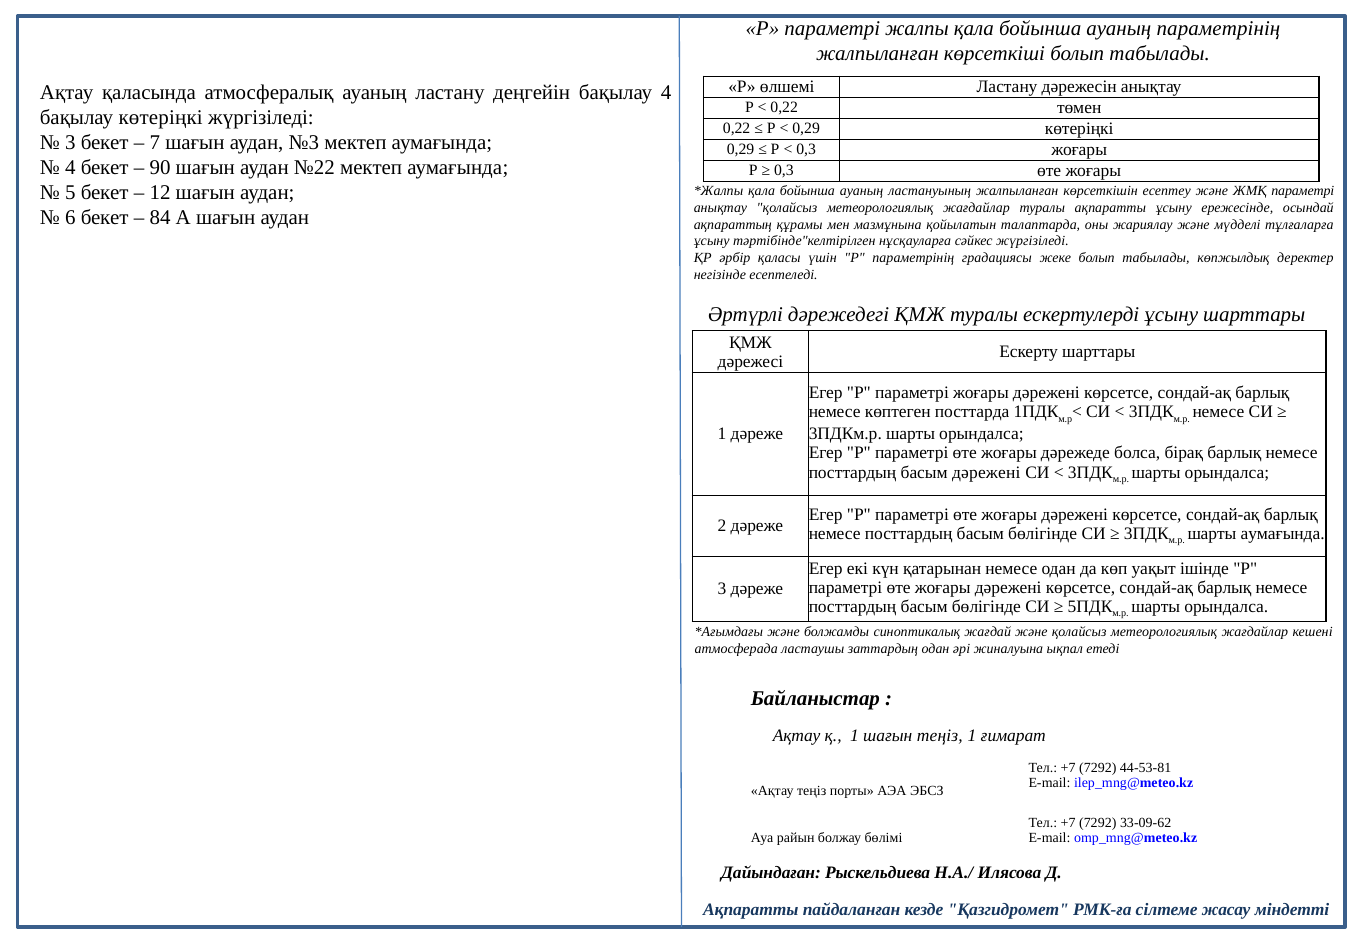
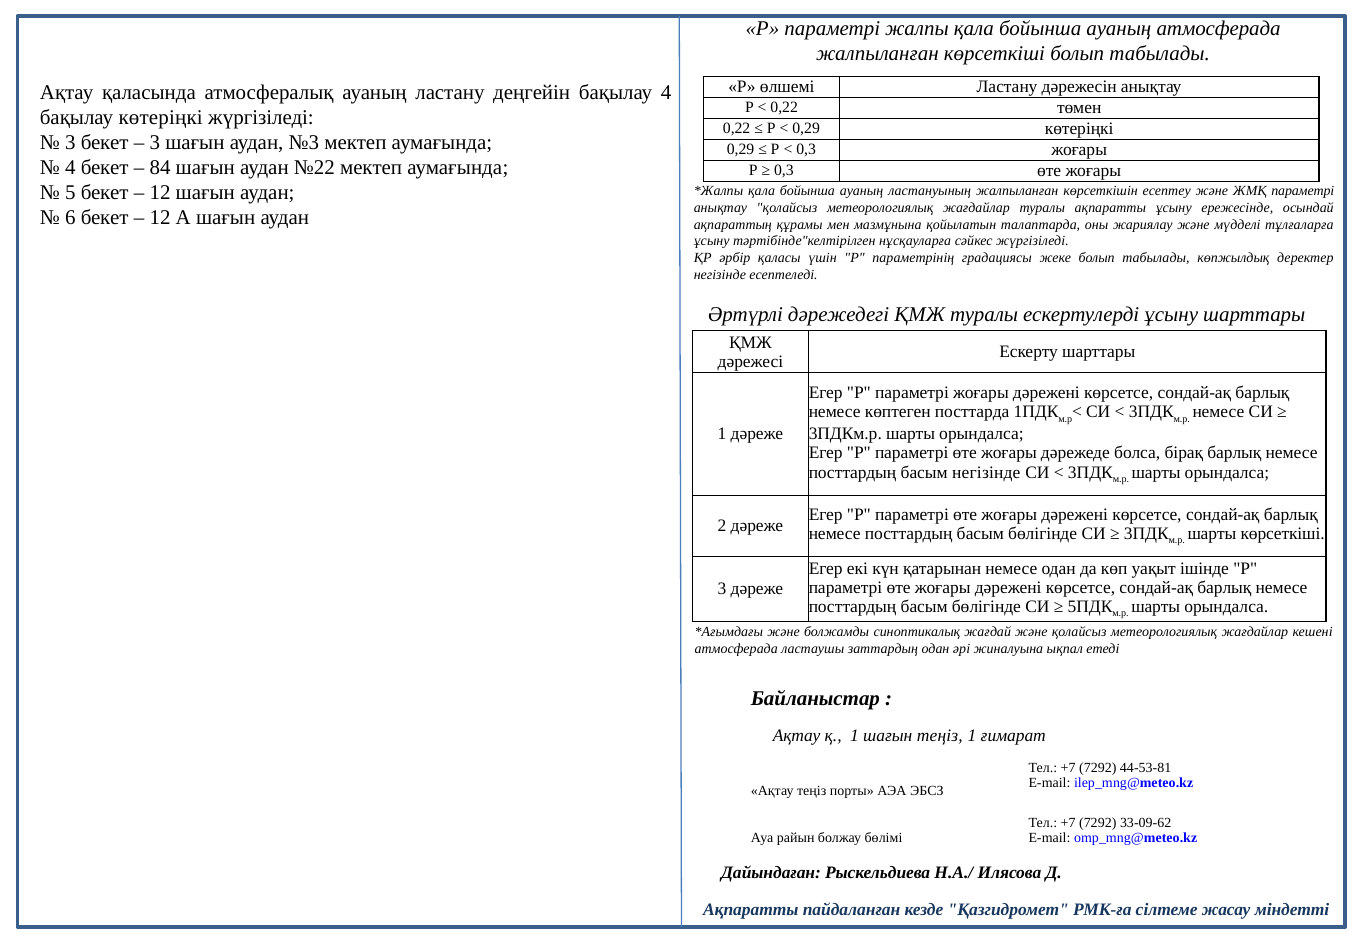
ауаның параметрінің: параметрінің -> атмосферада
7 at (155, 143): 7 -> 3
90: 90 -> 84
84 at (160, 218): 84 -> 12
басым дәрежені: дәрежені -> негізінде
шарты аумағында: аумағында -> көрсеткіші
